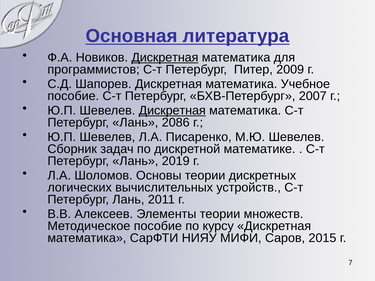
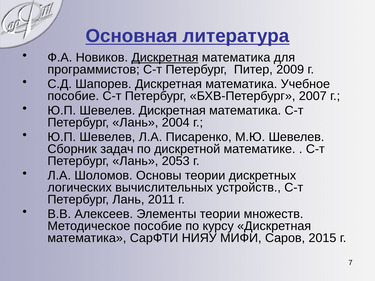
Дискретная at (172, 111) underline: present -> none
2086: 2086 -> 2004
2019: 2019 -> 2053
